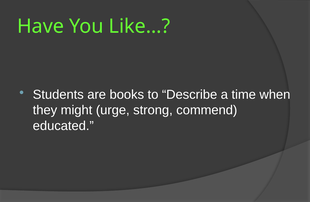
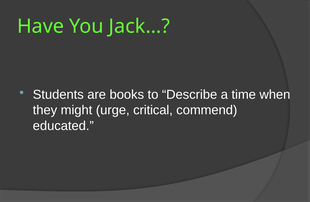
Like…: Like… -> Jack…
strong: strong -> critical
